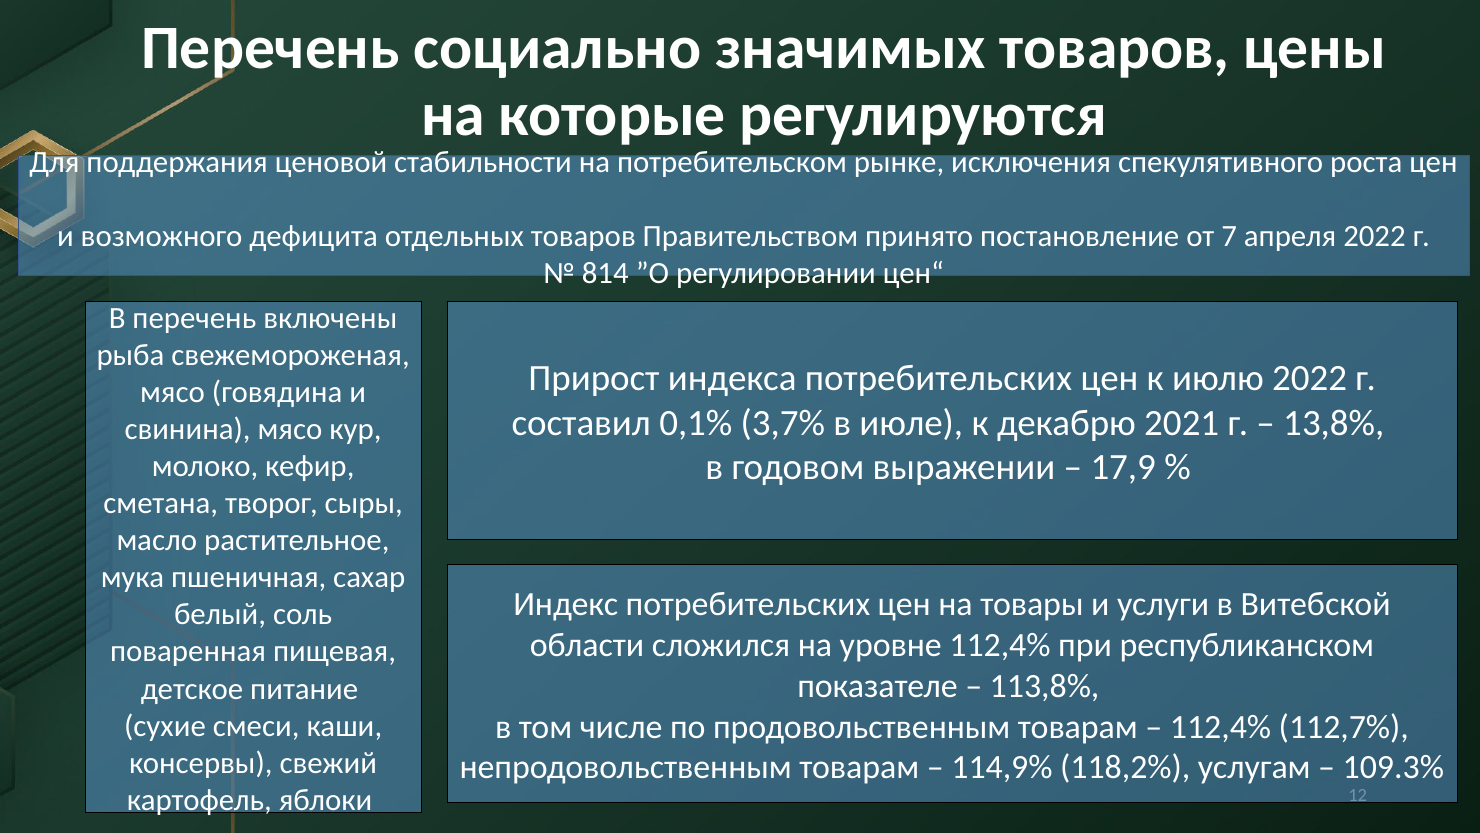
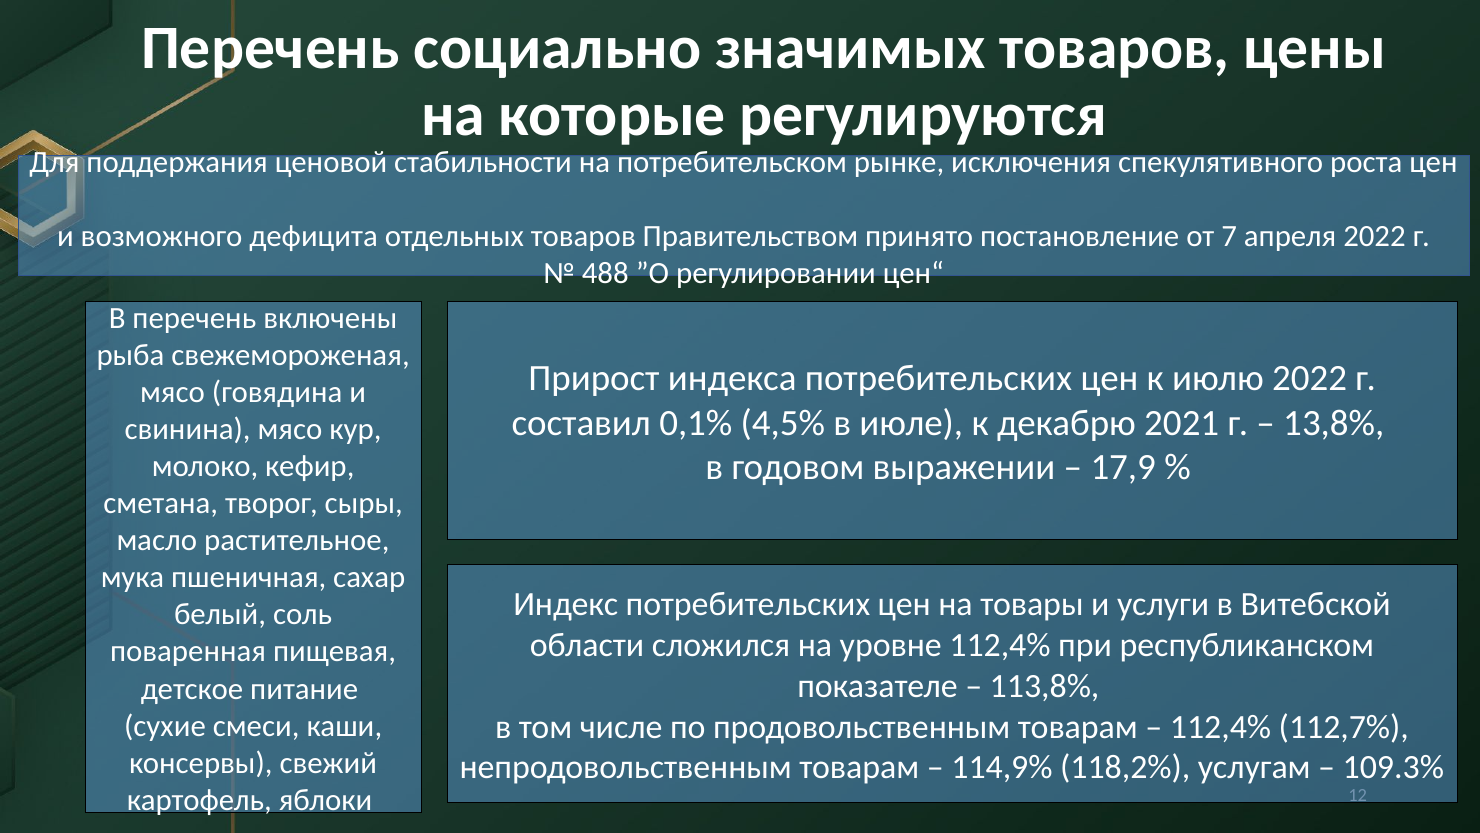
814: 814 -> 488
3,7%: 3,7% -> 4,5%
